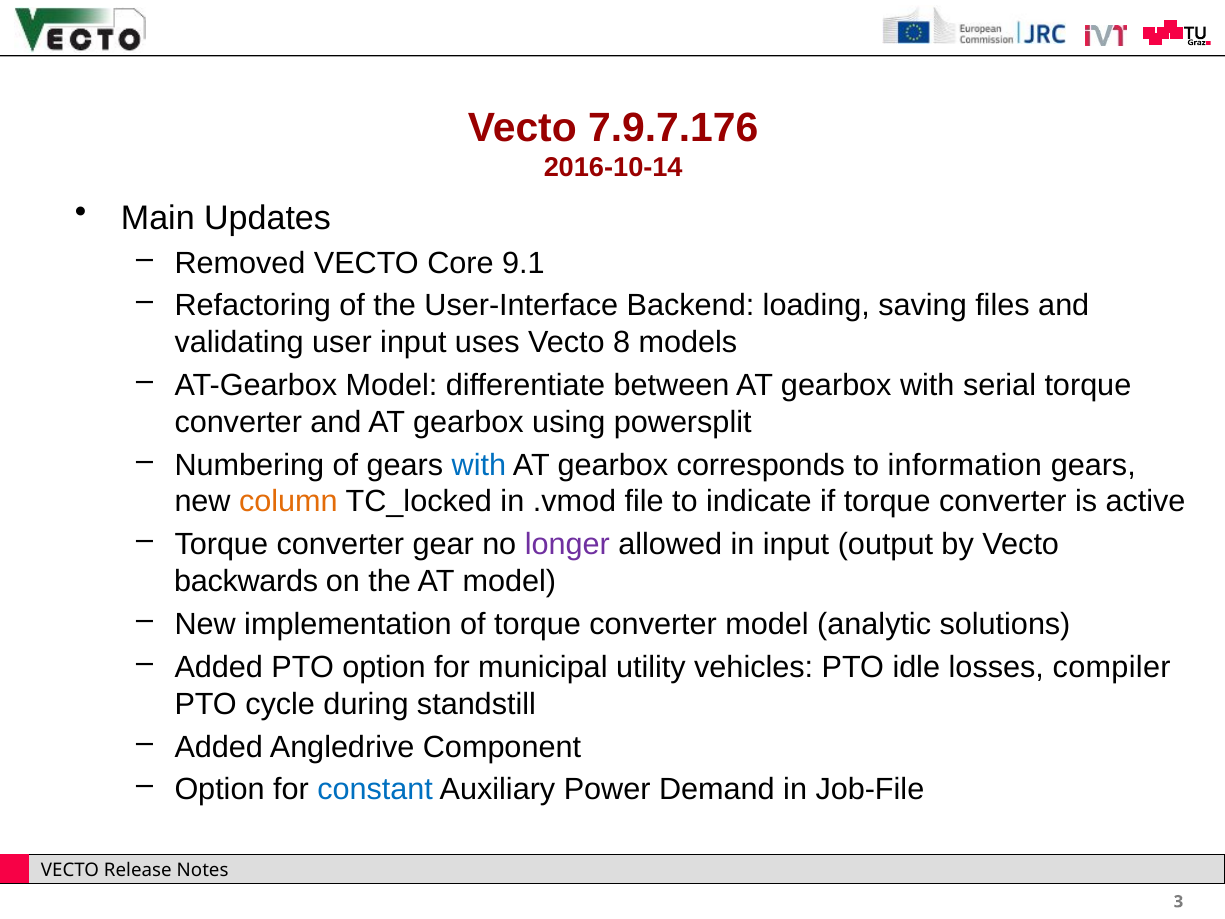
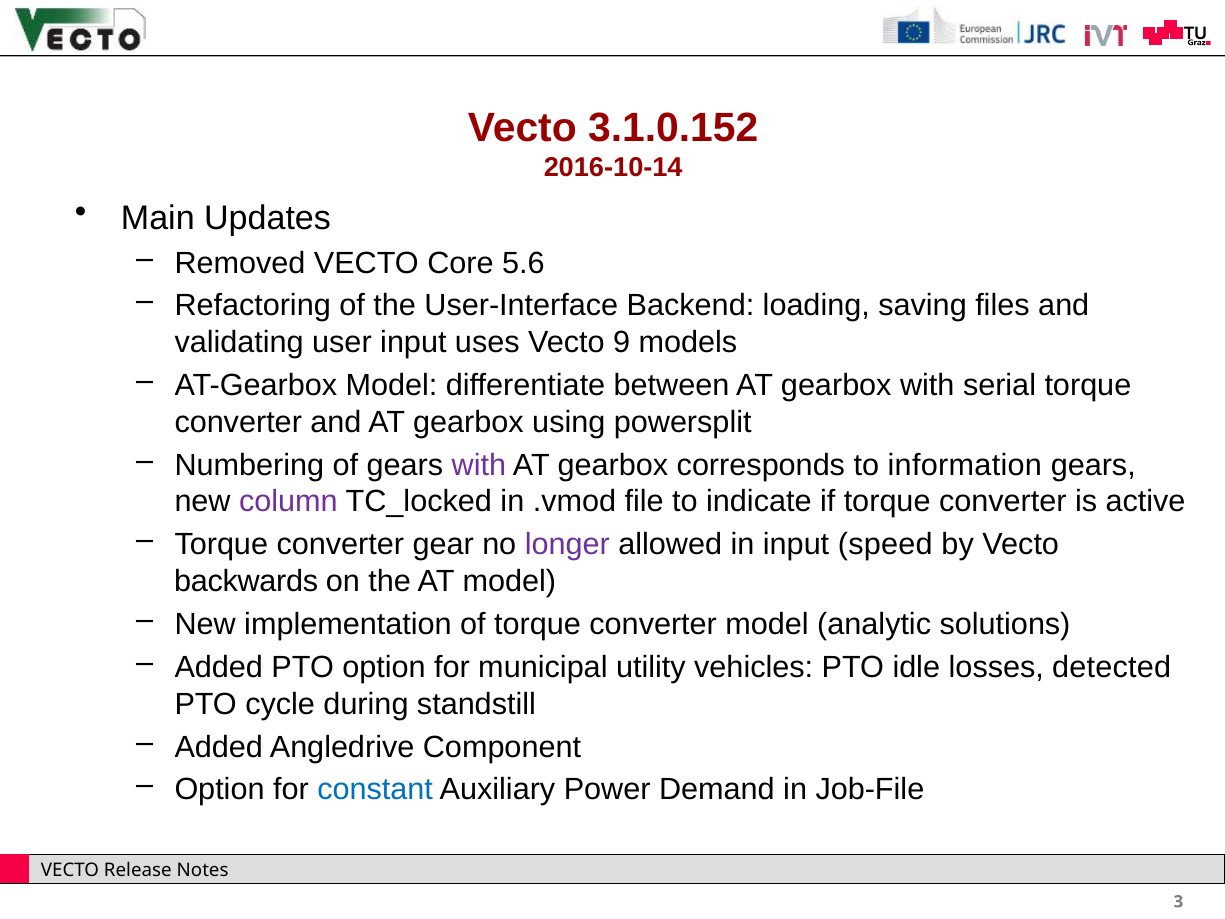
7.9.7.176: 7.9.7.176 -> 3.1.0.152
9.1: 9.1 -> 5.6
8: 8 -> 9
with at (479, 465) colour: blue -> purple
column colour: orange -> purple
output: output -> speed
compiler: compiler -> detected
